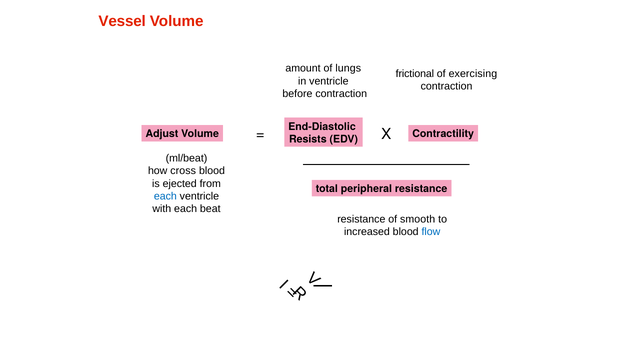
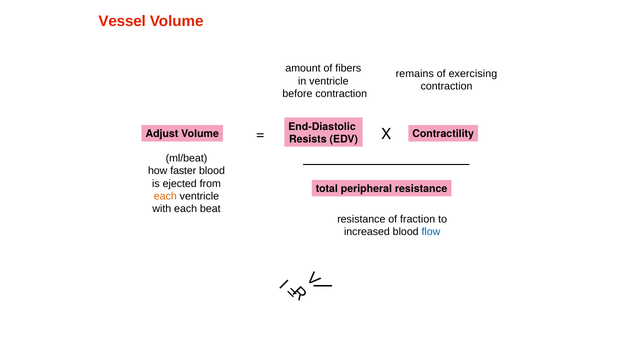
lungs: lungs -> fibers
frictional: frictional -> remains
cross: cross -> faster
each at (165, 196) colour: blue -> orange
smooth: smooth -> fraction
